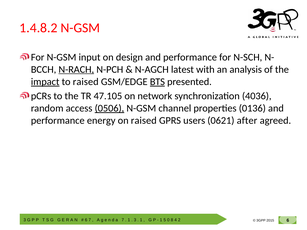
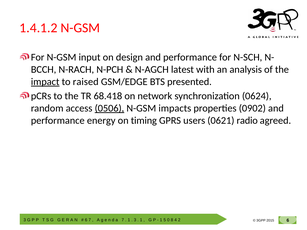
1.4.8.2: 1.4.8.2 -> 1.4.1.2
N-RACH underline: present -> none
BTS underline: present -> none
47.105: 47.105 -> 68.418
4036: 4036 -> 0624
channel: channel -> impacts
0136: 0136 -> 0902
on raised: raised -> timing
after: after -> radio
